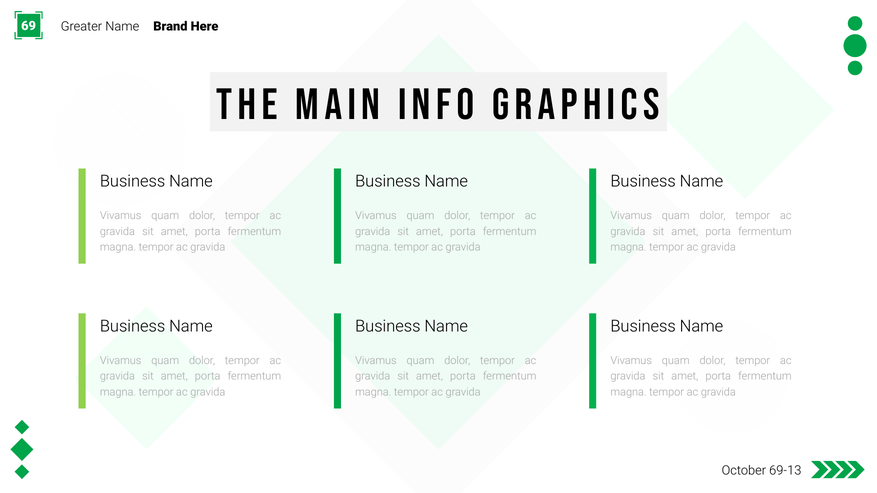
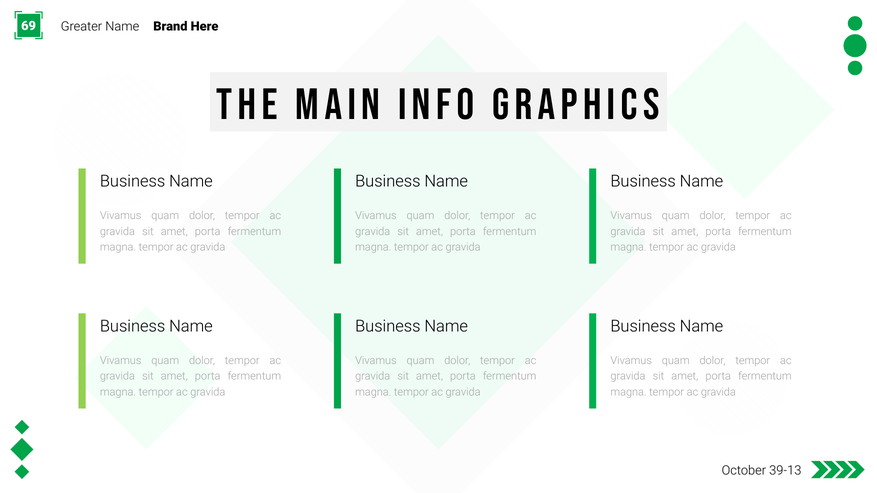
69-13: 69-13 -> 39-13
